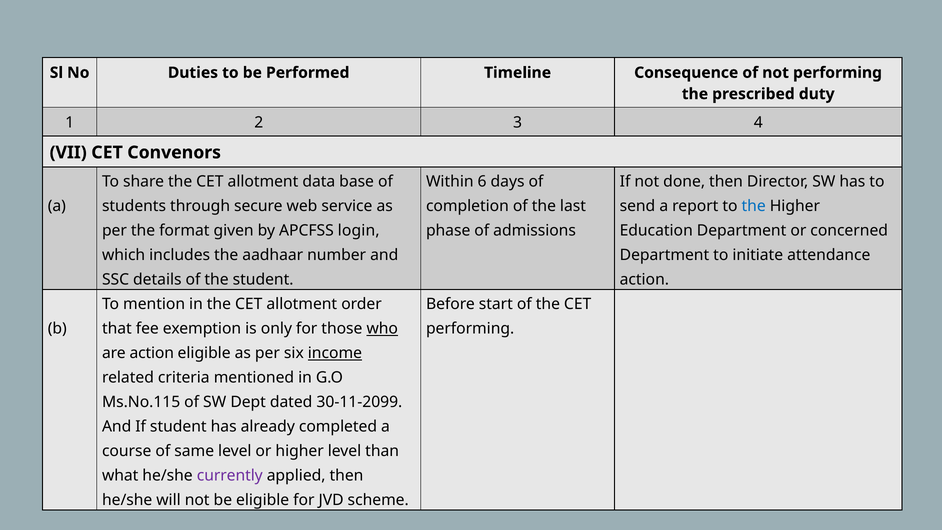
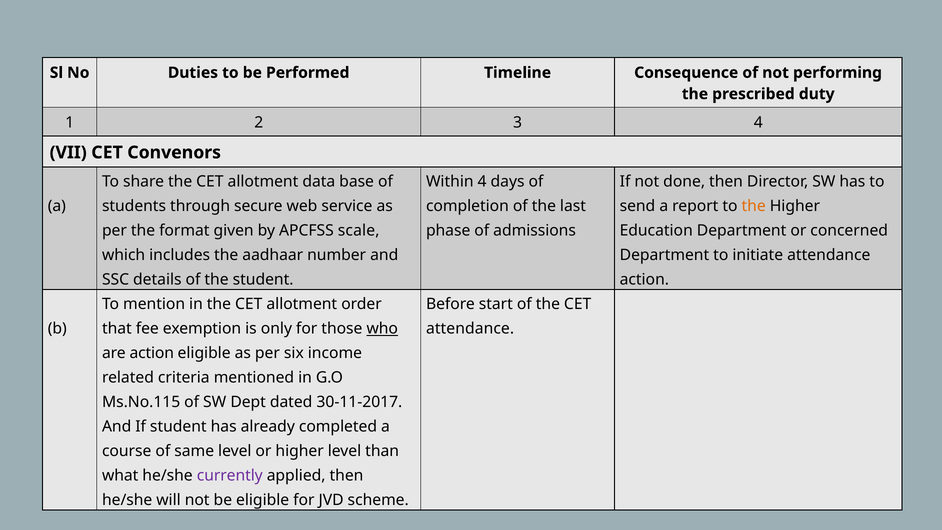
Within 6: 6 -> 4
the at (754, 206) colour: blue -> orange
login: login -> scale
performing at (470, 329): performing -> attendance
income underline: present -> none
30-11-2099: 30-11-2099 -> 30-11-2017
